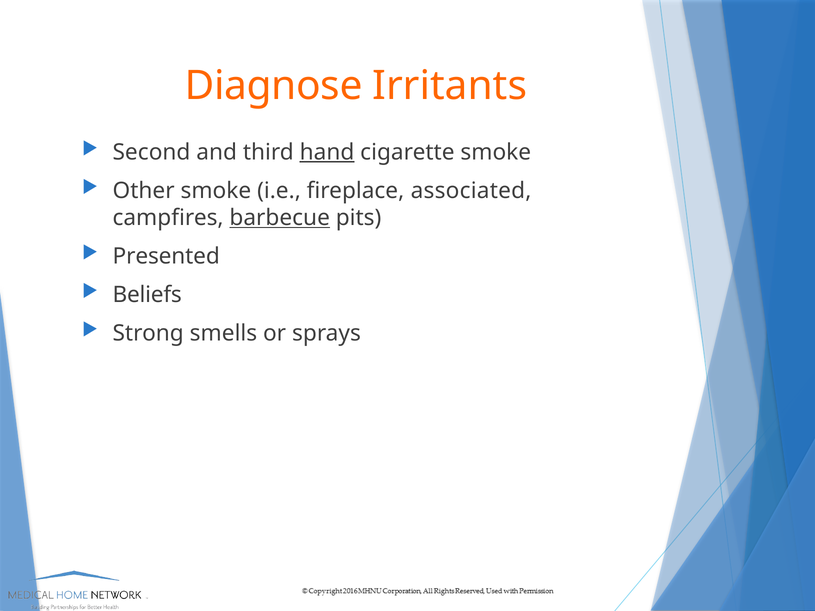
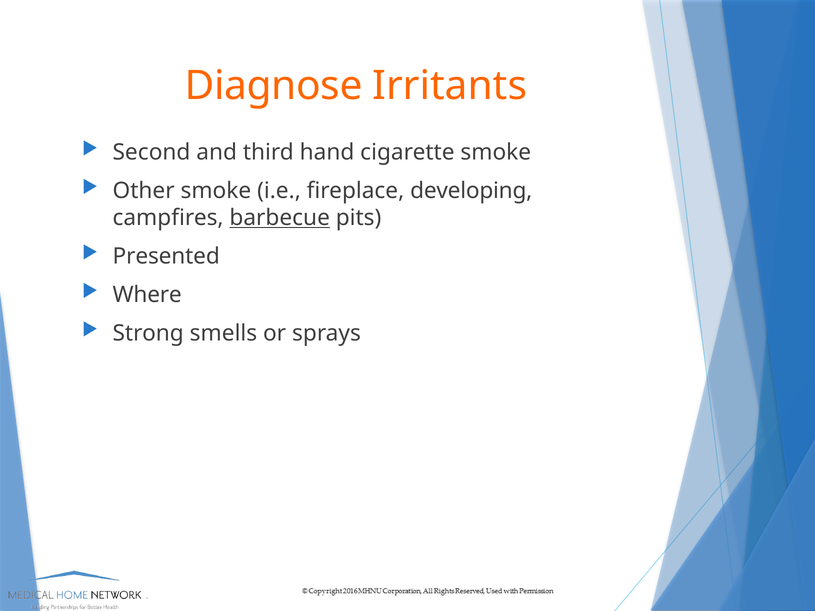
hand underline: present -> none
associated: associated -> developing
Beliefs: Beliefs -> Where
